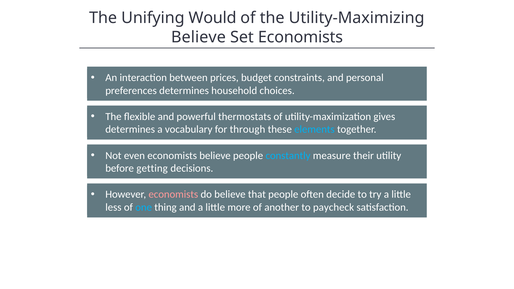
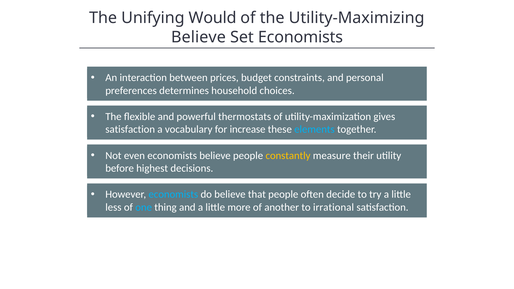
determines at (130, 129): determines -> satisfaction
through: through -> increase
constantly colour: light blue -> yellow
getting: getting -> highest
economists at (173, 195) colour: pink -> light blue
paycheck: paycheck -> irrational
